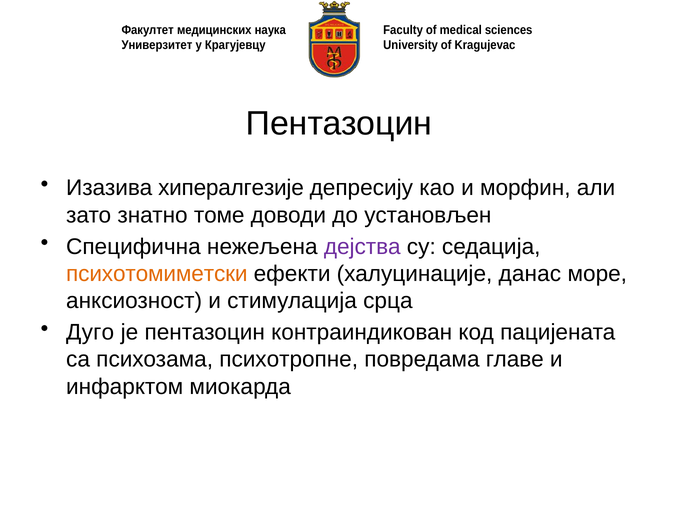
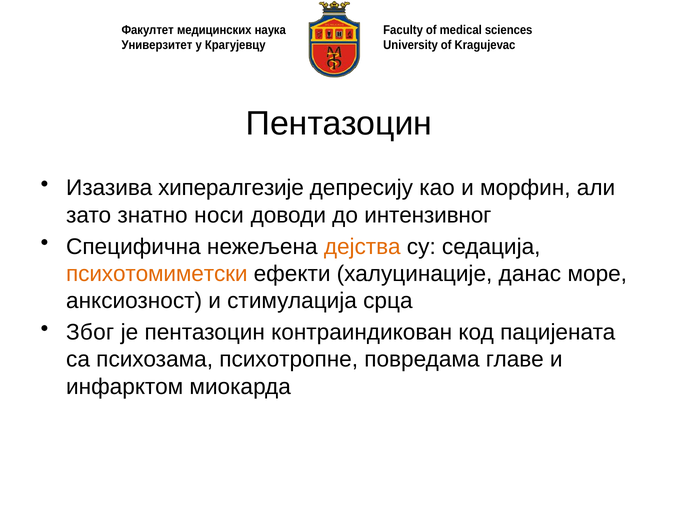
томе: томе -> носи
установљен: установљен -> интензивног
дејства colour: purple -> orange
Дуго: Дуго -> Због
